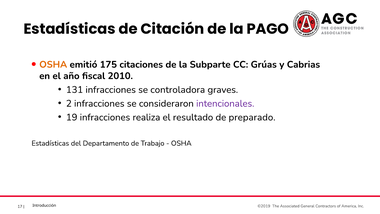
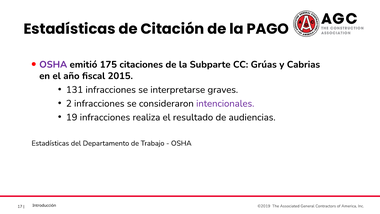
OSHA at (53, 64) colour: orange -> purple
2010: 2010 -> 2015
controladora: controladora -> interpretarse
preparado: preparado -> audiencias
